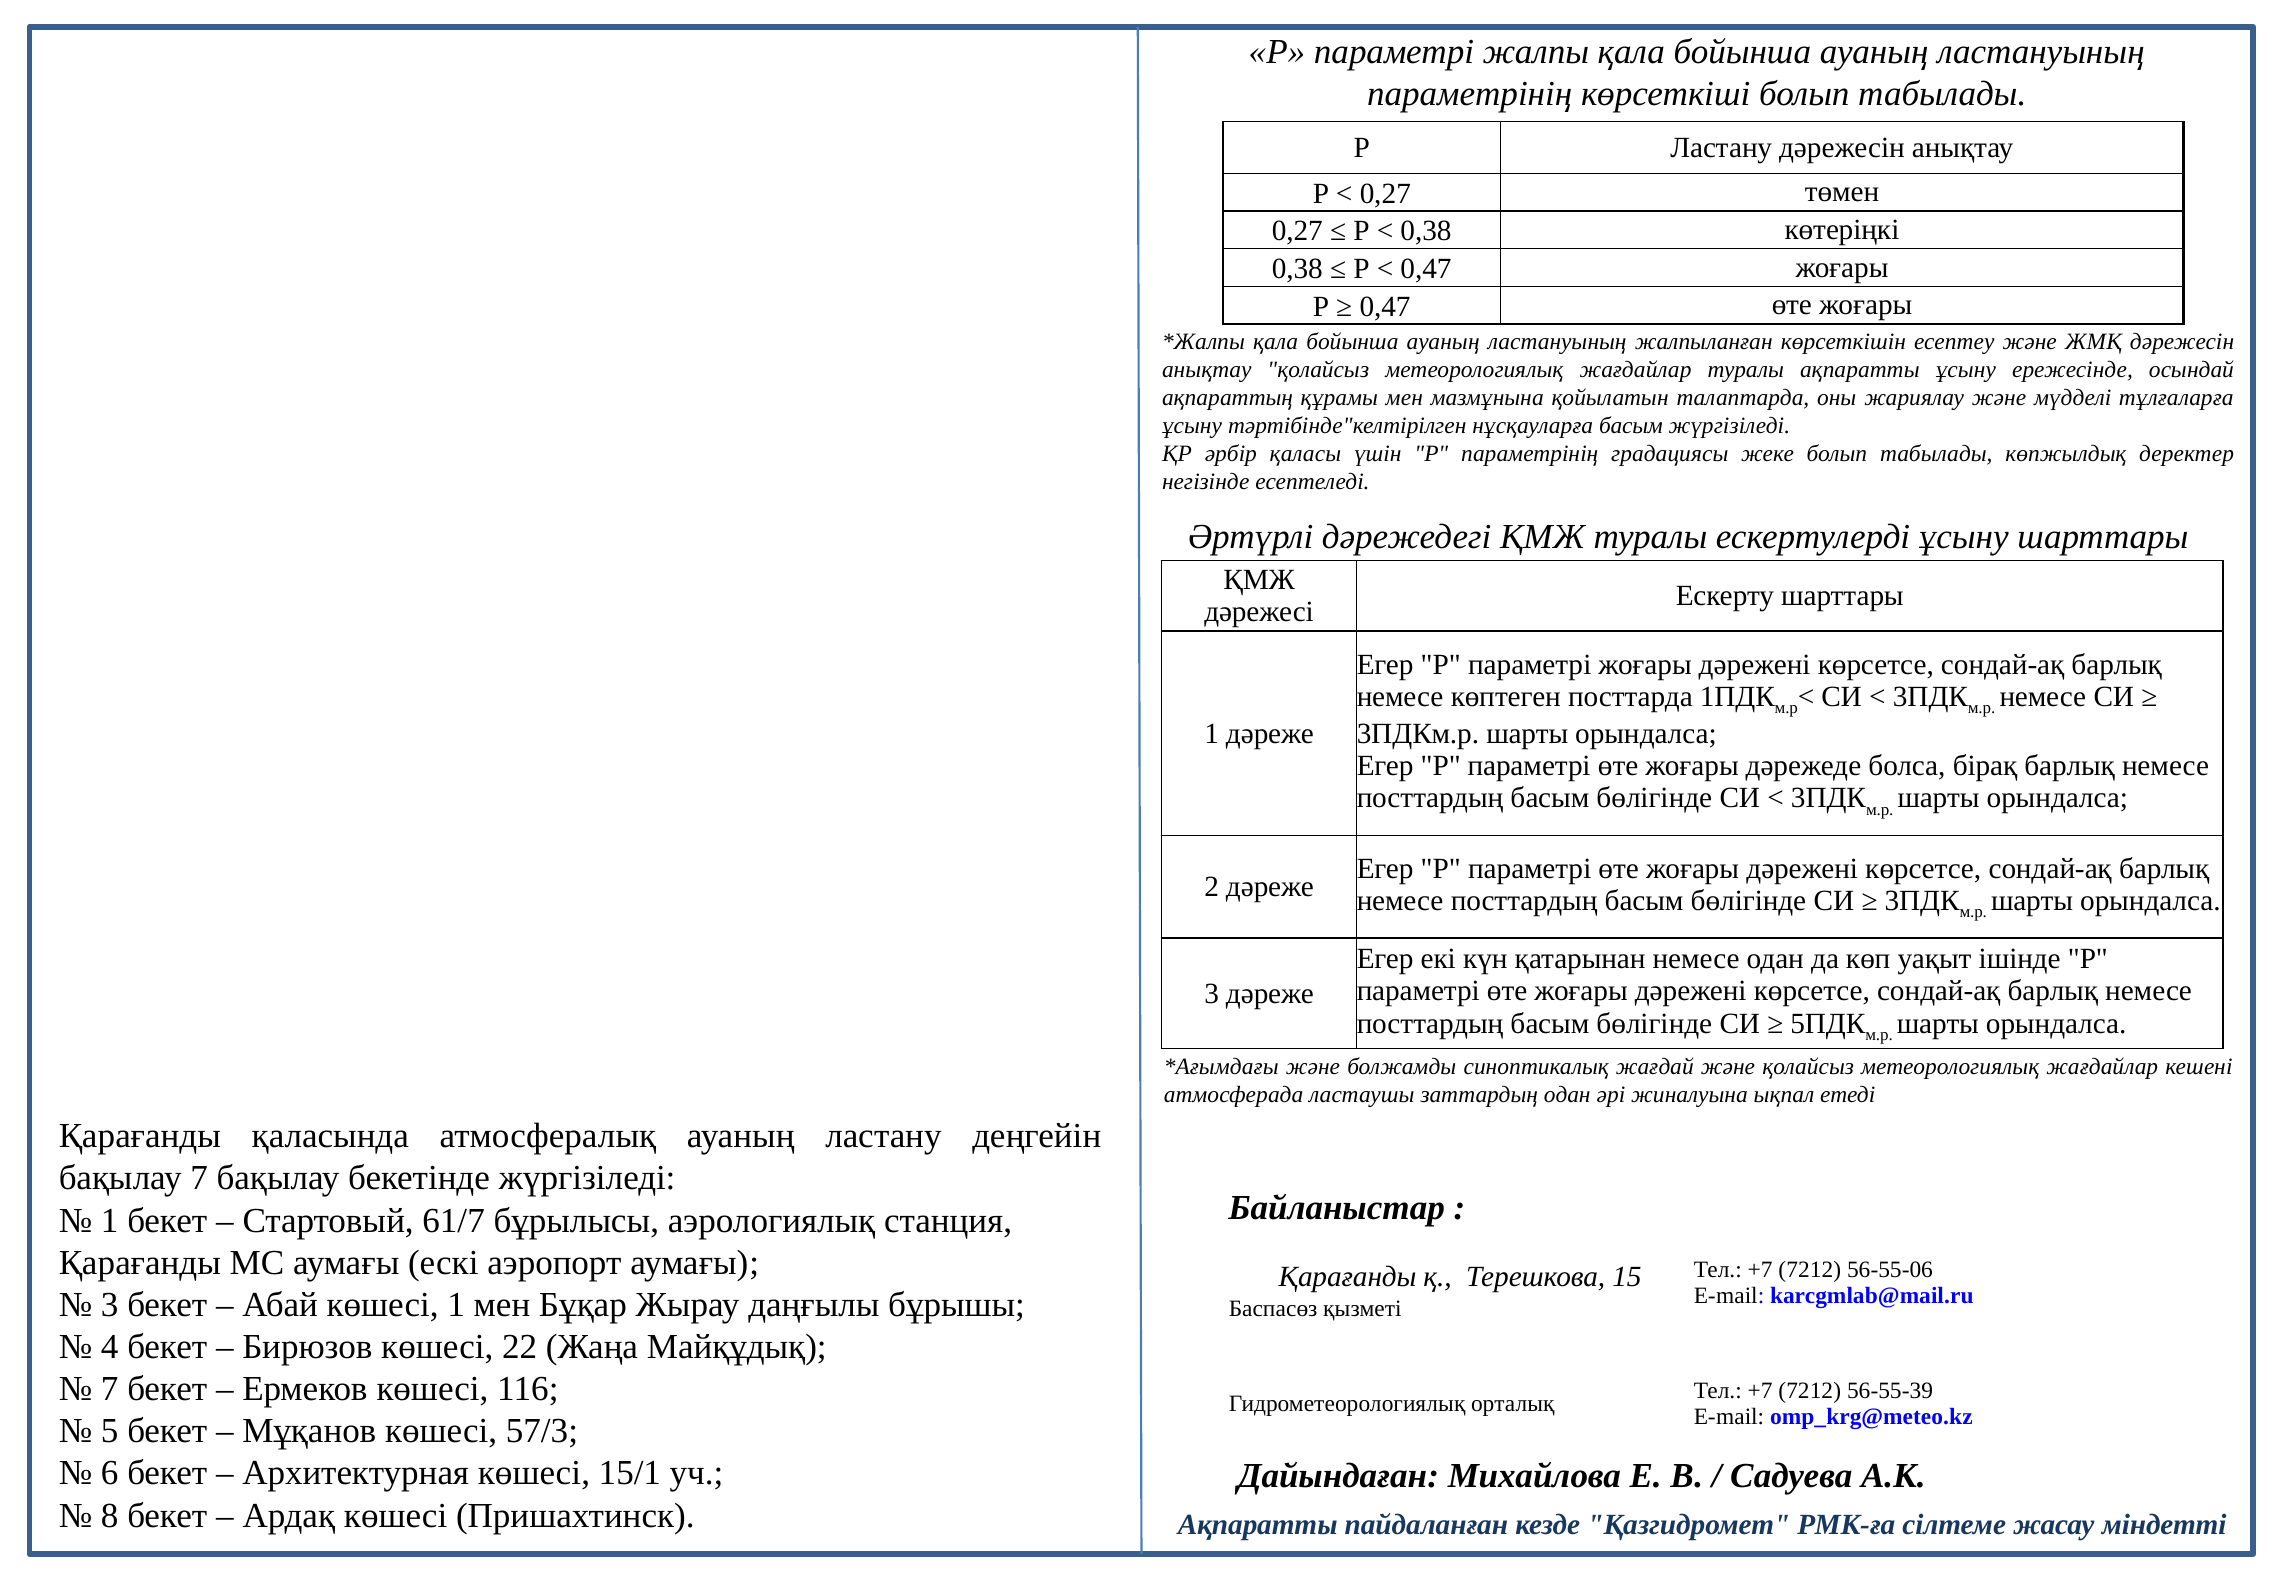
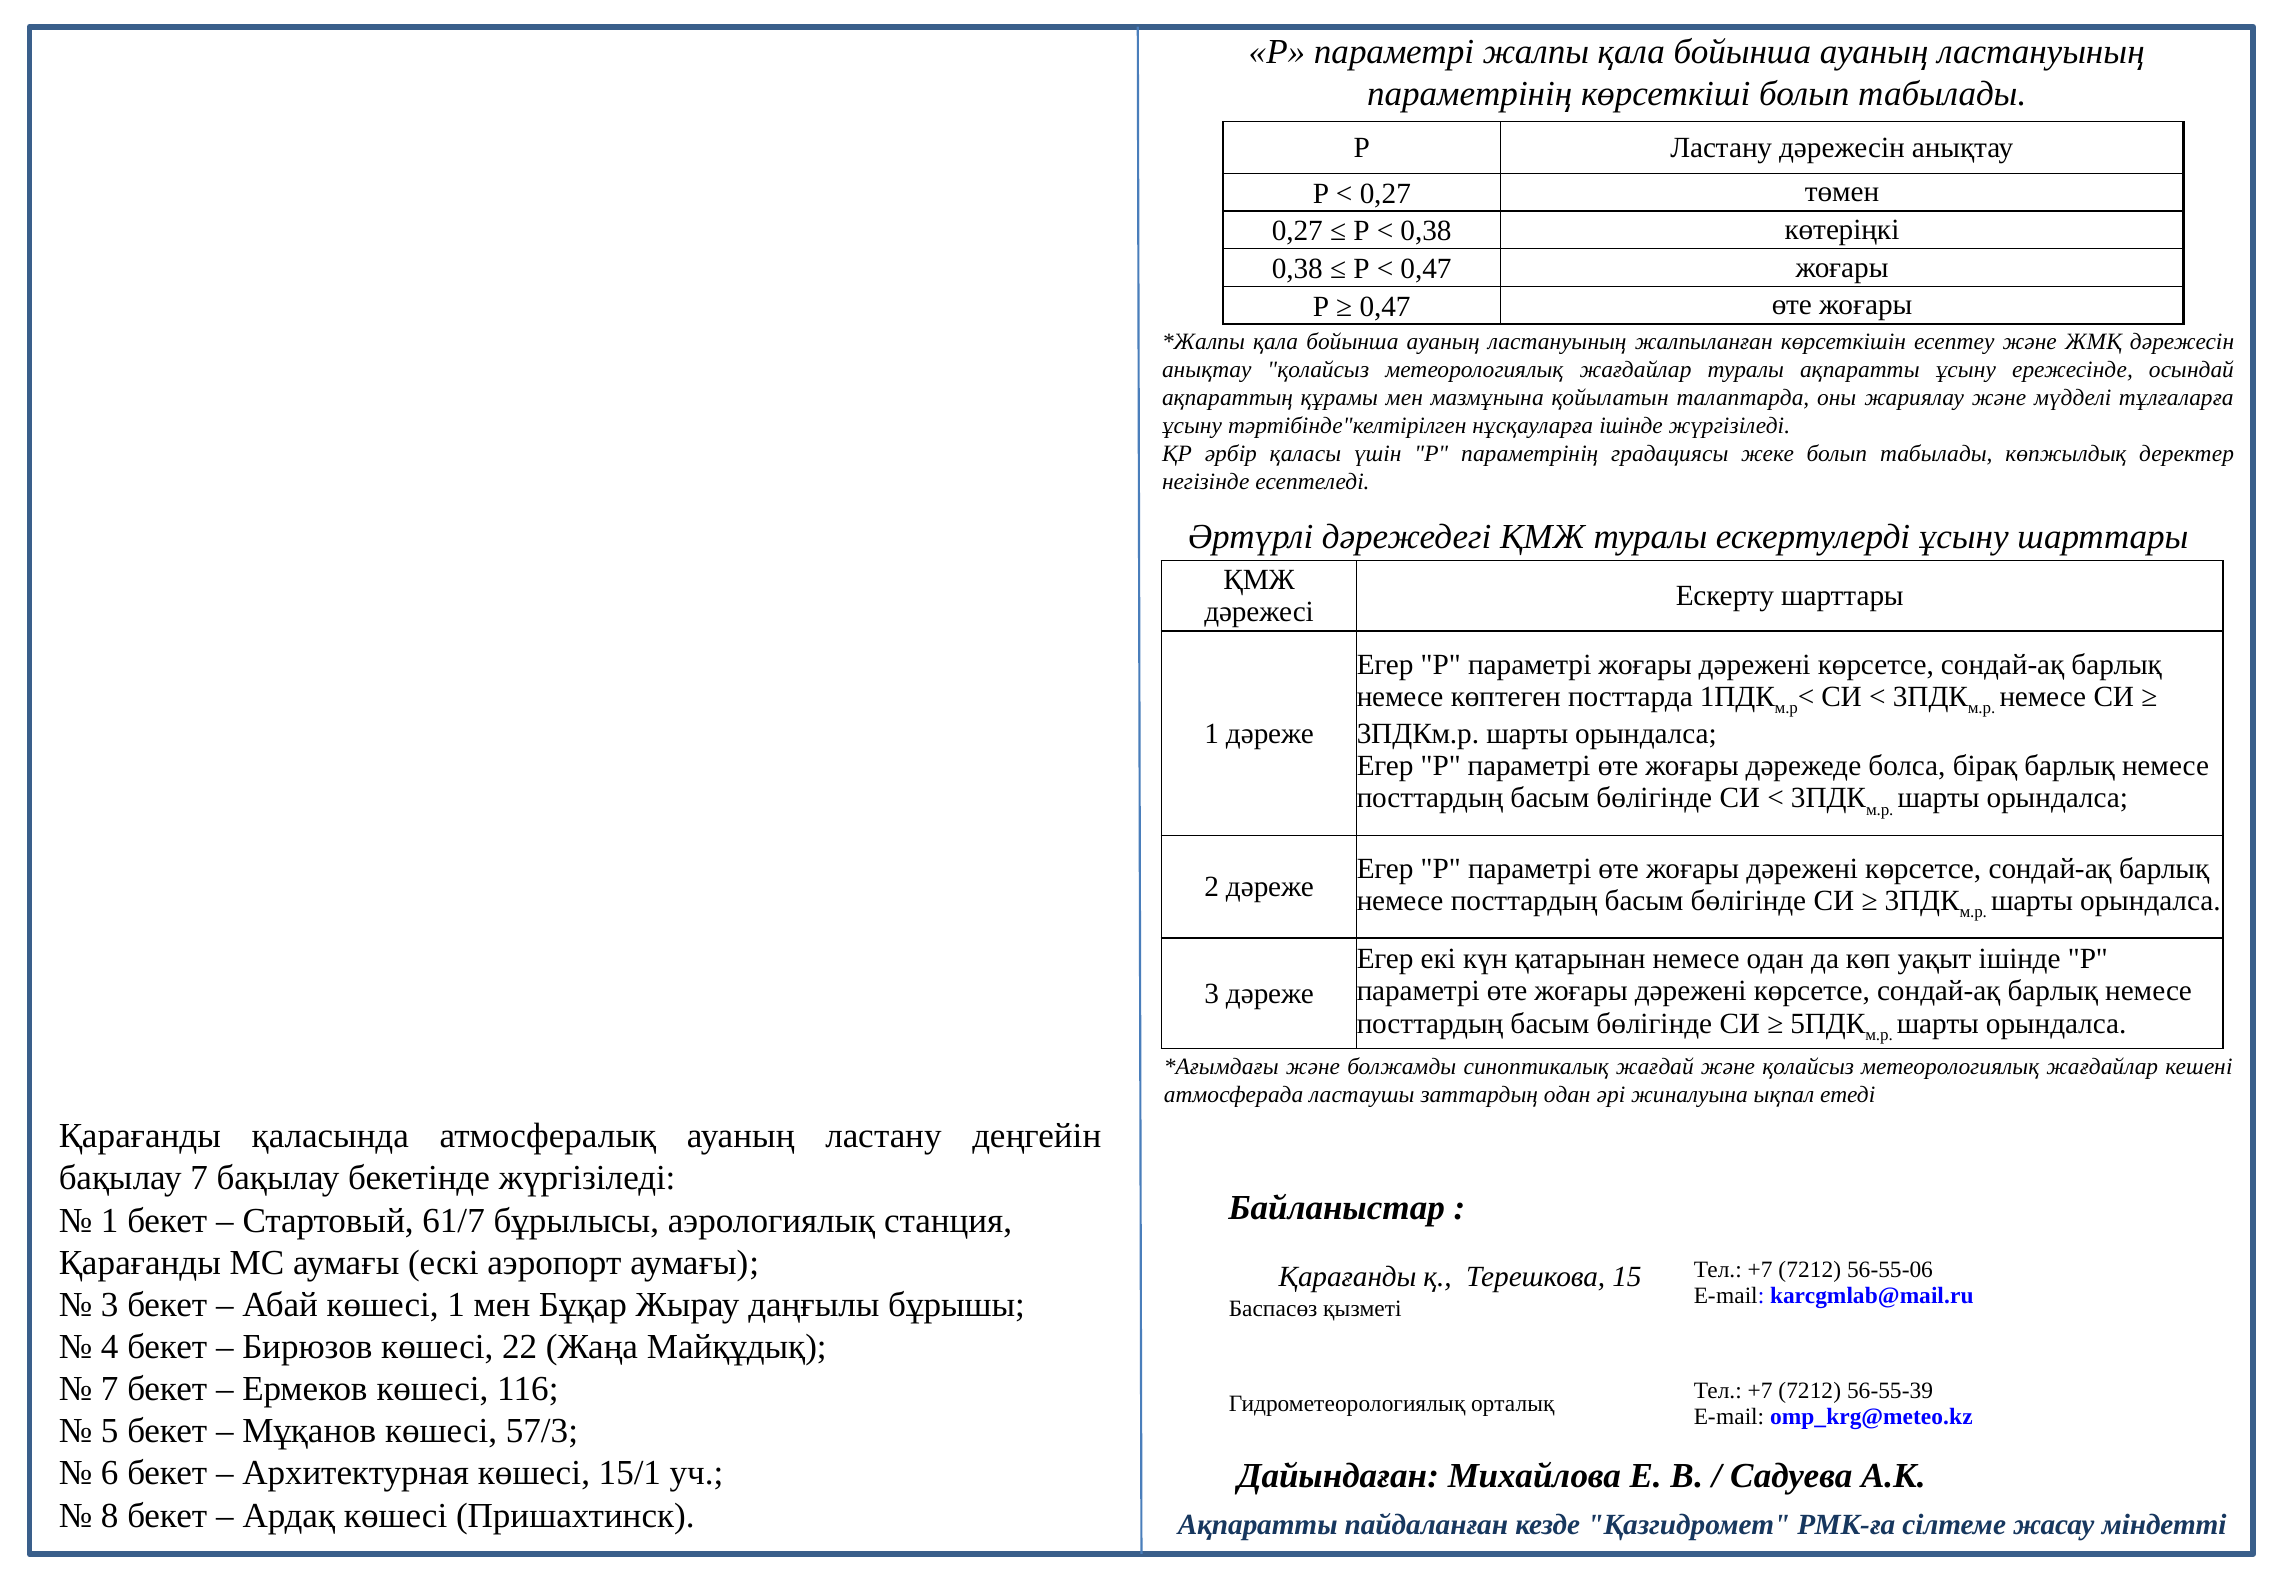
нұсқауларға басым: басым -> ішінде
